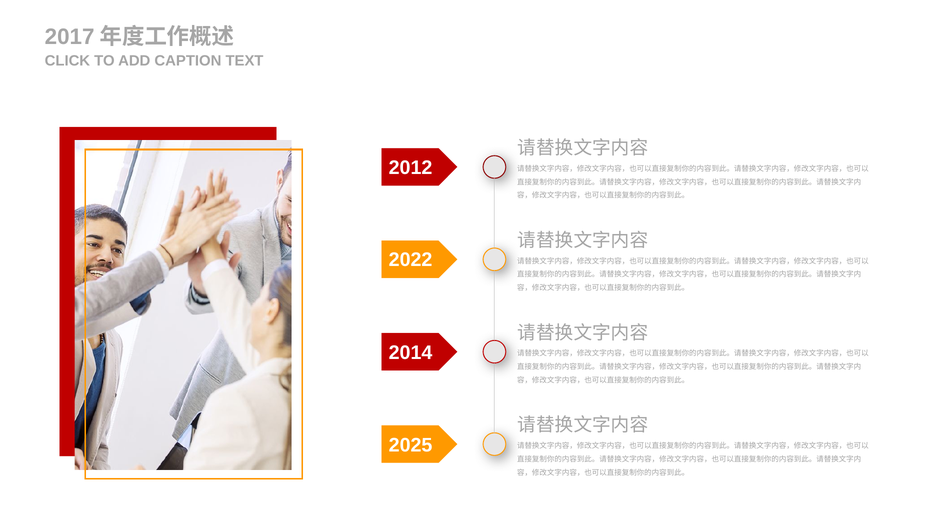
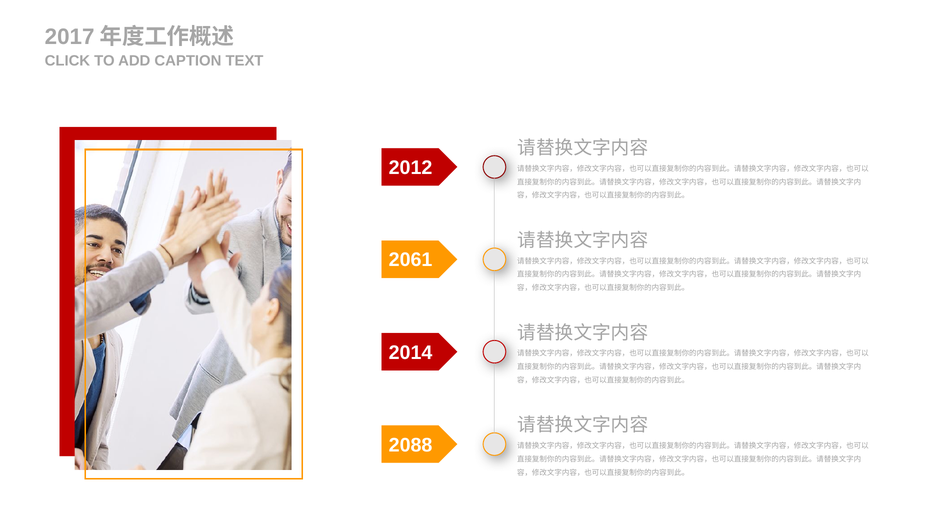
2022: 2022 -> 2061
2025: 2025 -> 2088
